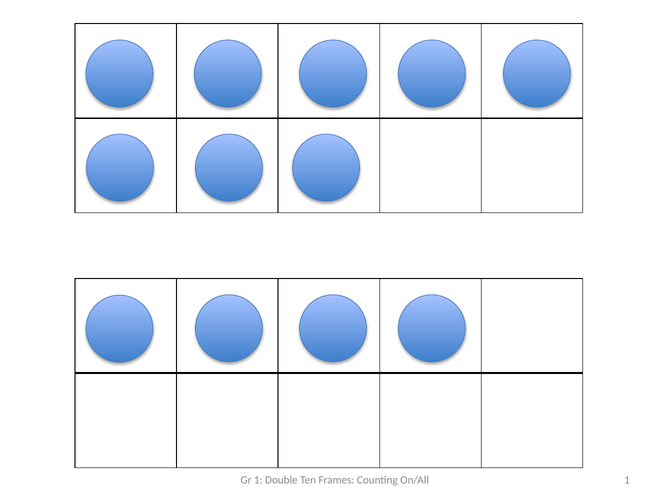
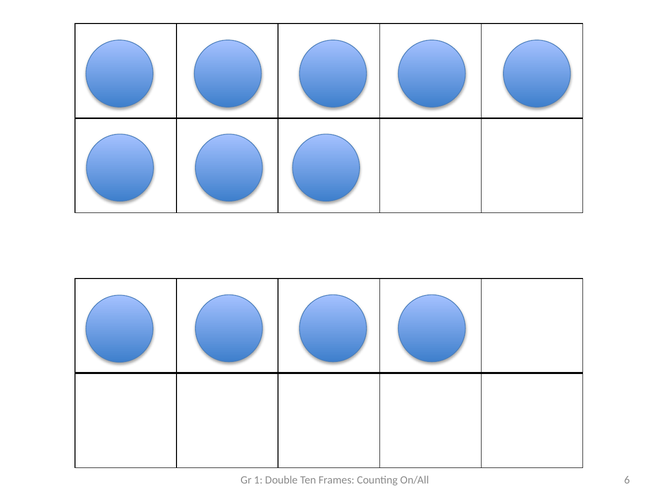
On/All 1: 1 -> 6
